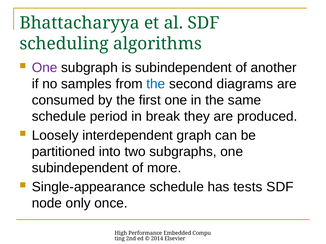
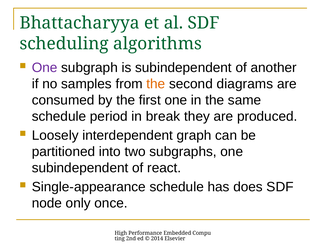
the at (156, 84) colour: blue -> orange
more: more -> react
tests: tests -> does
